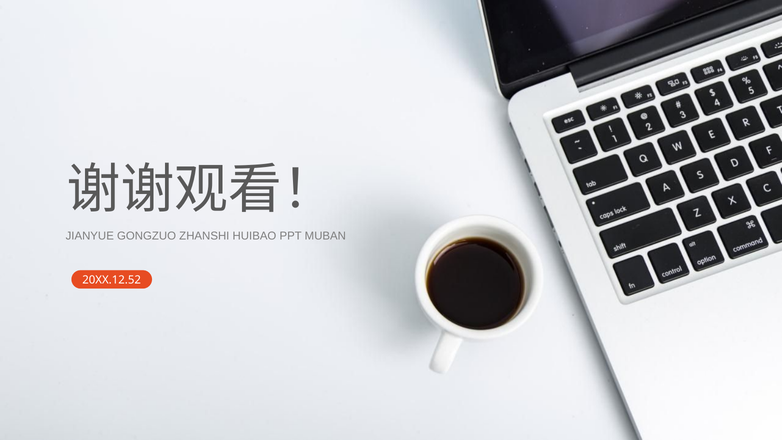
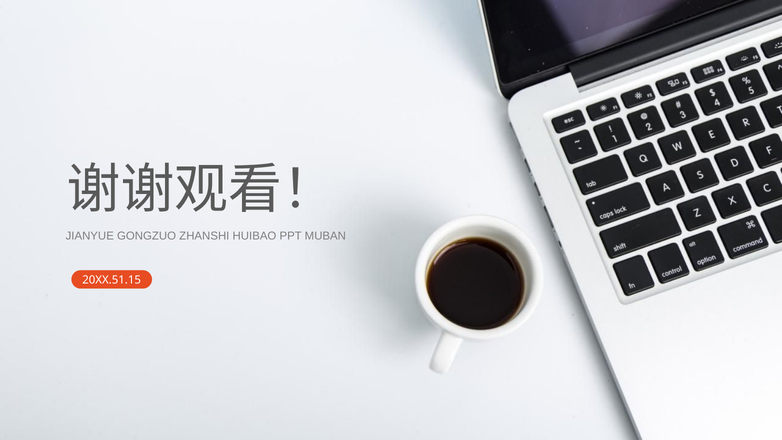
20XX.12.52: 20XX.12.52 -> 20XX.51.15
